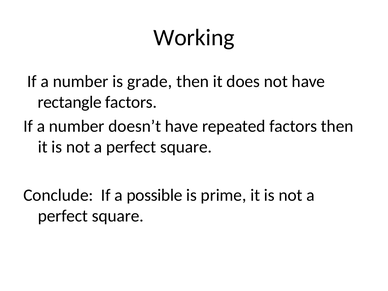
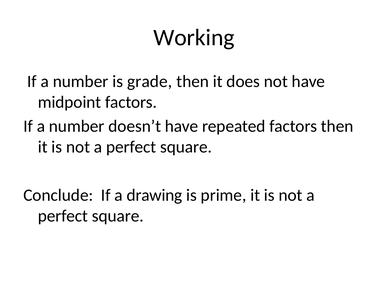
rectangle: rectangle -> midpoint
possible: possible -> drawing
